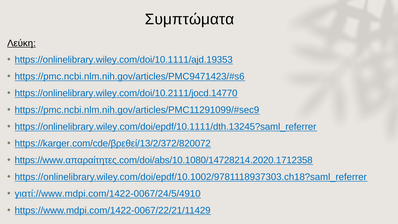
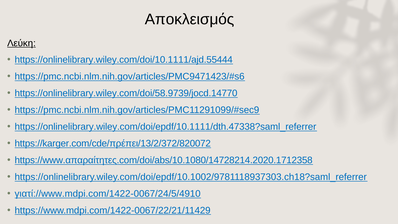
Συμπτώματα: Συμπτώματα -> Αποκλεισμός
https://onlinelibrary.wiley.com/doi/10.1111/ajd.19353: https://onlinelibrary.wiley.com/doi/10.1111/ajd.19353 -> https://onlinelibrary.wiley.com/doi/10.1111/ajd.55444
https://onlinelibrary.wiley.com/doi/10.2111/jocd.14770: https://onlinelibrary.wiley.com/doi/10.2111/jocd.14770 -> https://onlinelibrary.wiley.com/doi/58.9739/jocd.14770
https://onlinelibrary.wiley.com/doi/epdf/10.1111/dth.13245?saml_referrer: https://onlinelibrary.wiley.com/doi/epdf/10.1111/dth.13245?saml_referrer -> https://onlinelibrary.wiley.com/doi/epdf/10.1111/dth.47338?saml_referrer
https://karger.com/cde/βρεθεί/13/2/372/820072: https://karger.com/cde/βρεθεί/13/2/372/820072 -> https://karger.com/cde/πρέπει/13/2/372/820072
